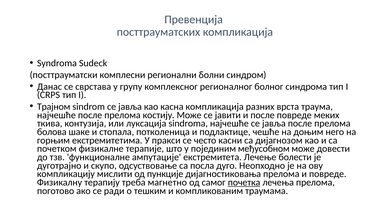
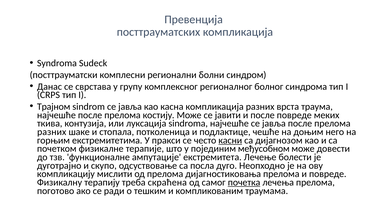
болова at (52, 132): болова -> разних
касни underline: none -> present
од пункције: пункције -> прелома
магнетно: магнетно -> скраћена
